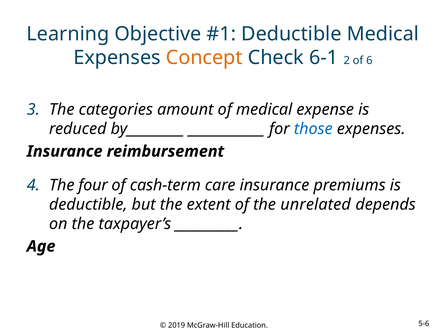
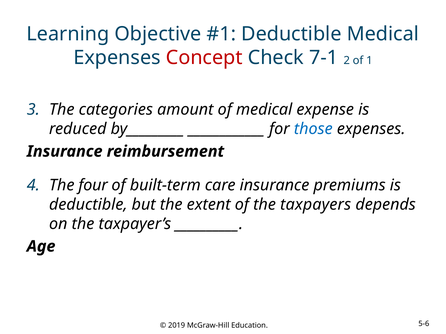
Concept colour: orange -> red
6-1: 6-1 -> 7-1
6: 6 -> 1
cash-term: cash-term -> built-term
unrelated: unrelated -> taxpayers
